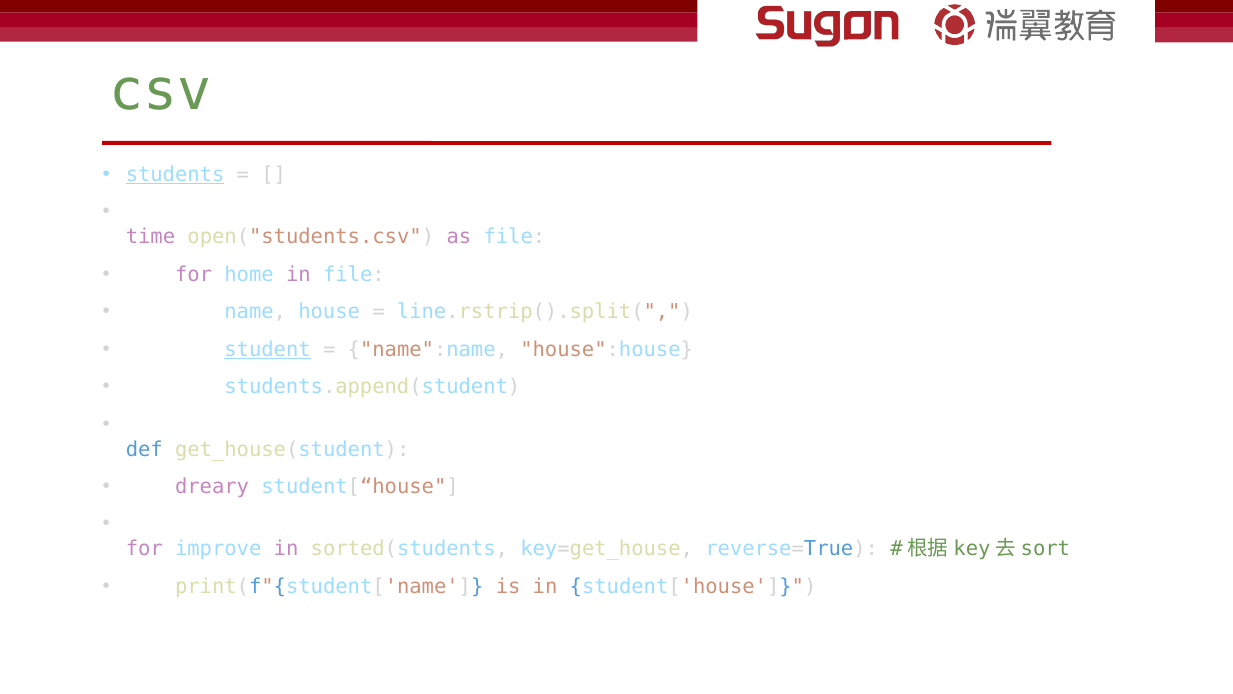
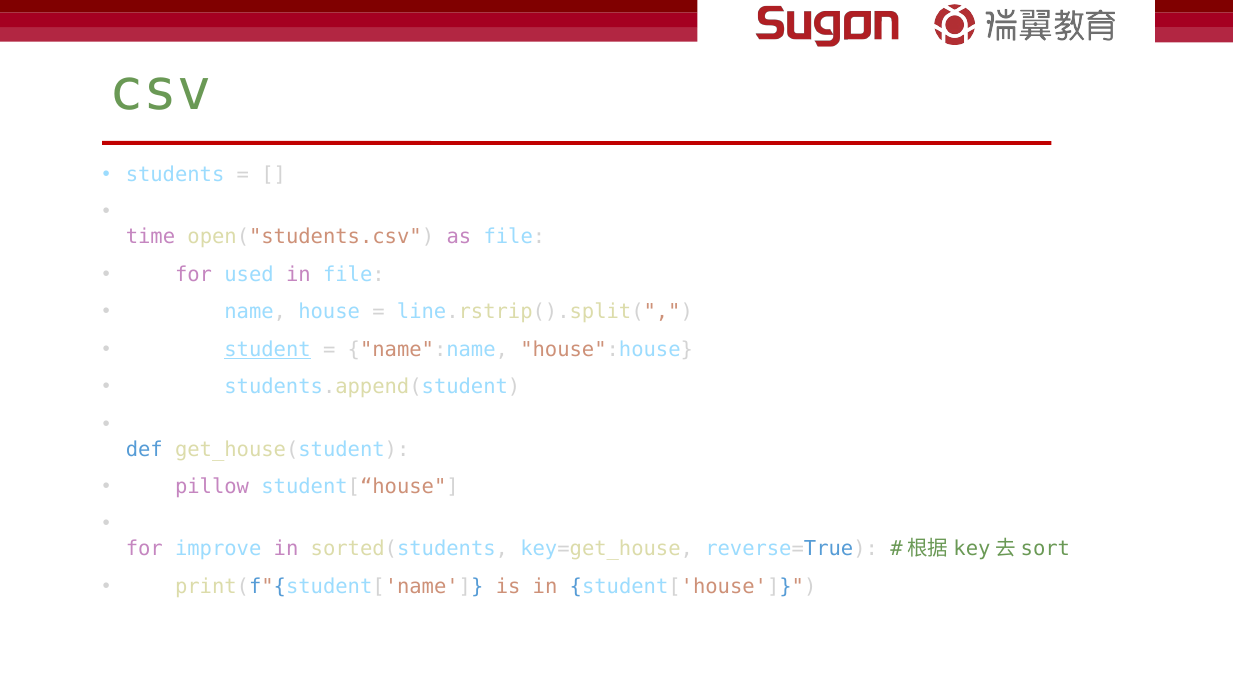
students underline: present -> none
home: home -> used
dreary: dreary -> pillow
